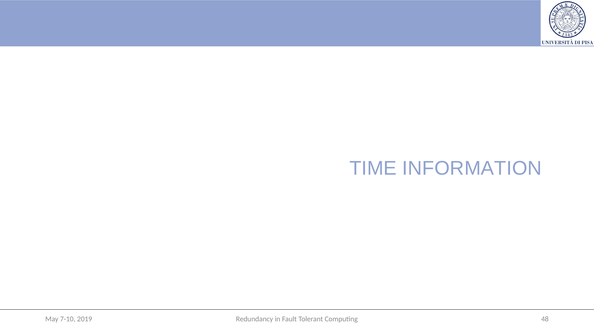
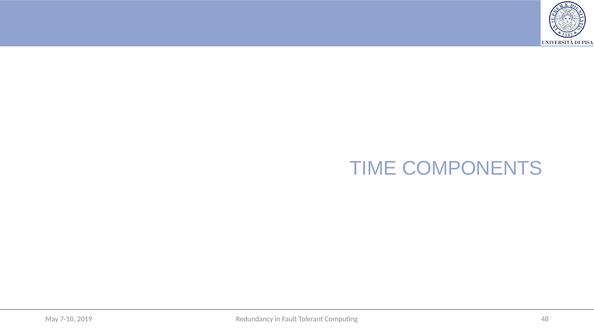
INFORMATION: INFORMATION -> COMPONENTS
